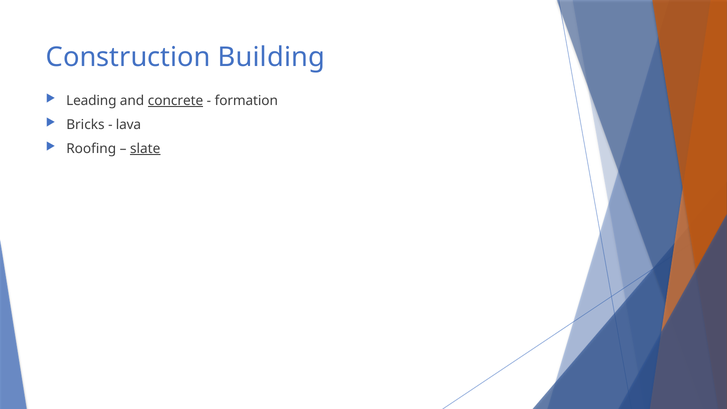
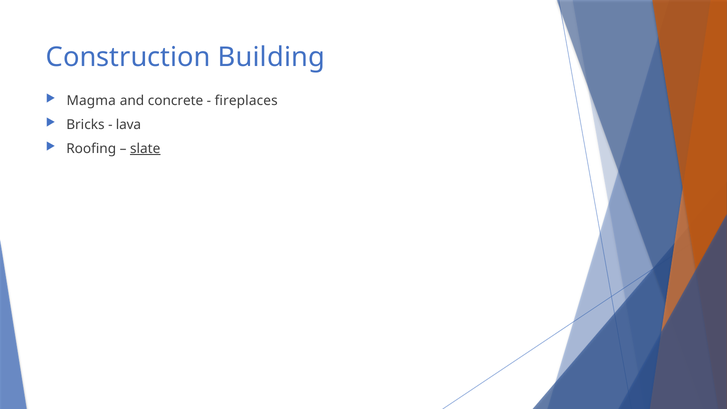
Leading: Leading -> Magma
concrete underline: present -> none
formation: formation -> fireplaces
